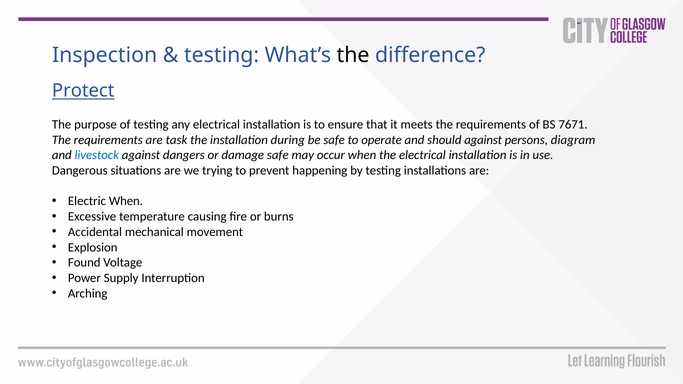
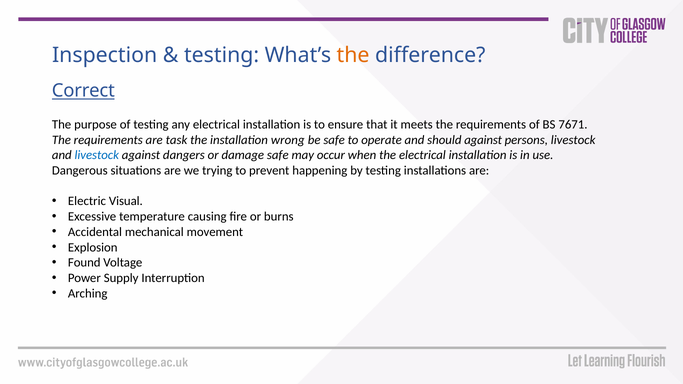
the at (353, 55) colour: black -> orange
Protect: Protect -> Correct
during: during -> wrong
persons diagram: diagram -> livestock
When.​: When.​ -> Visual.​
